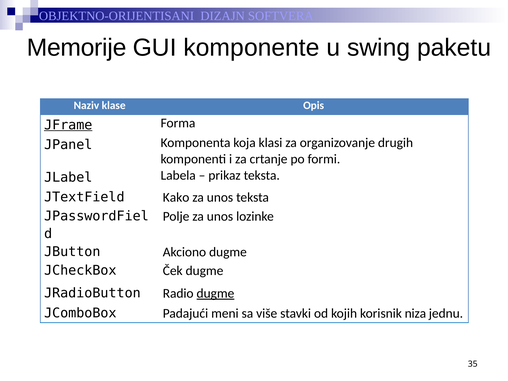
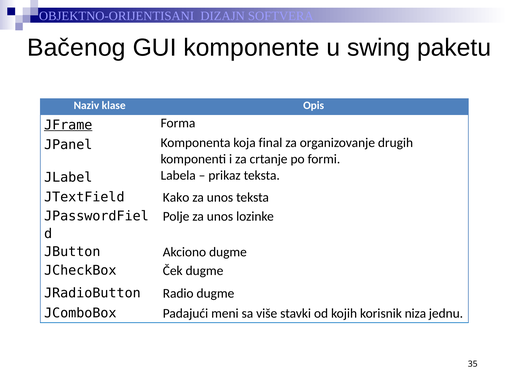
Memorije: Memorije -> Bačenog
klasi: klasi -> final
dugme at (215, 293) underline: present -> none
